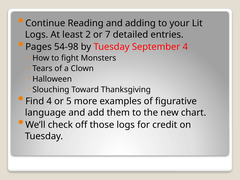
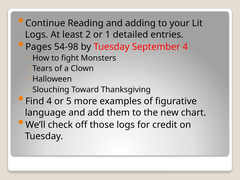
7: 7 -> 1
